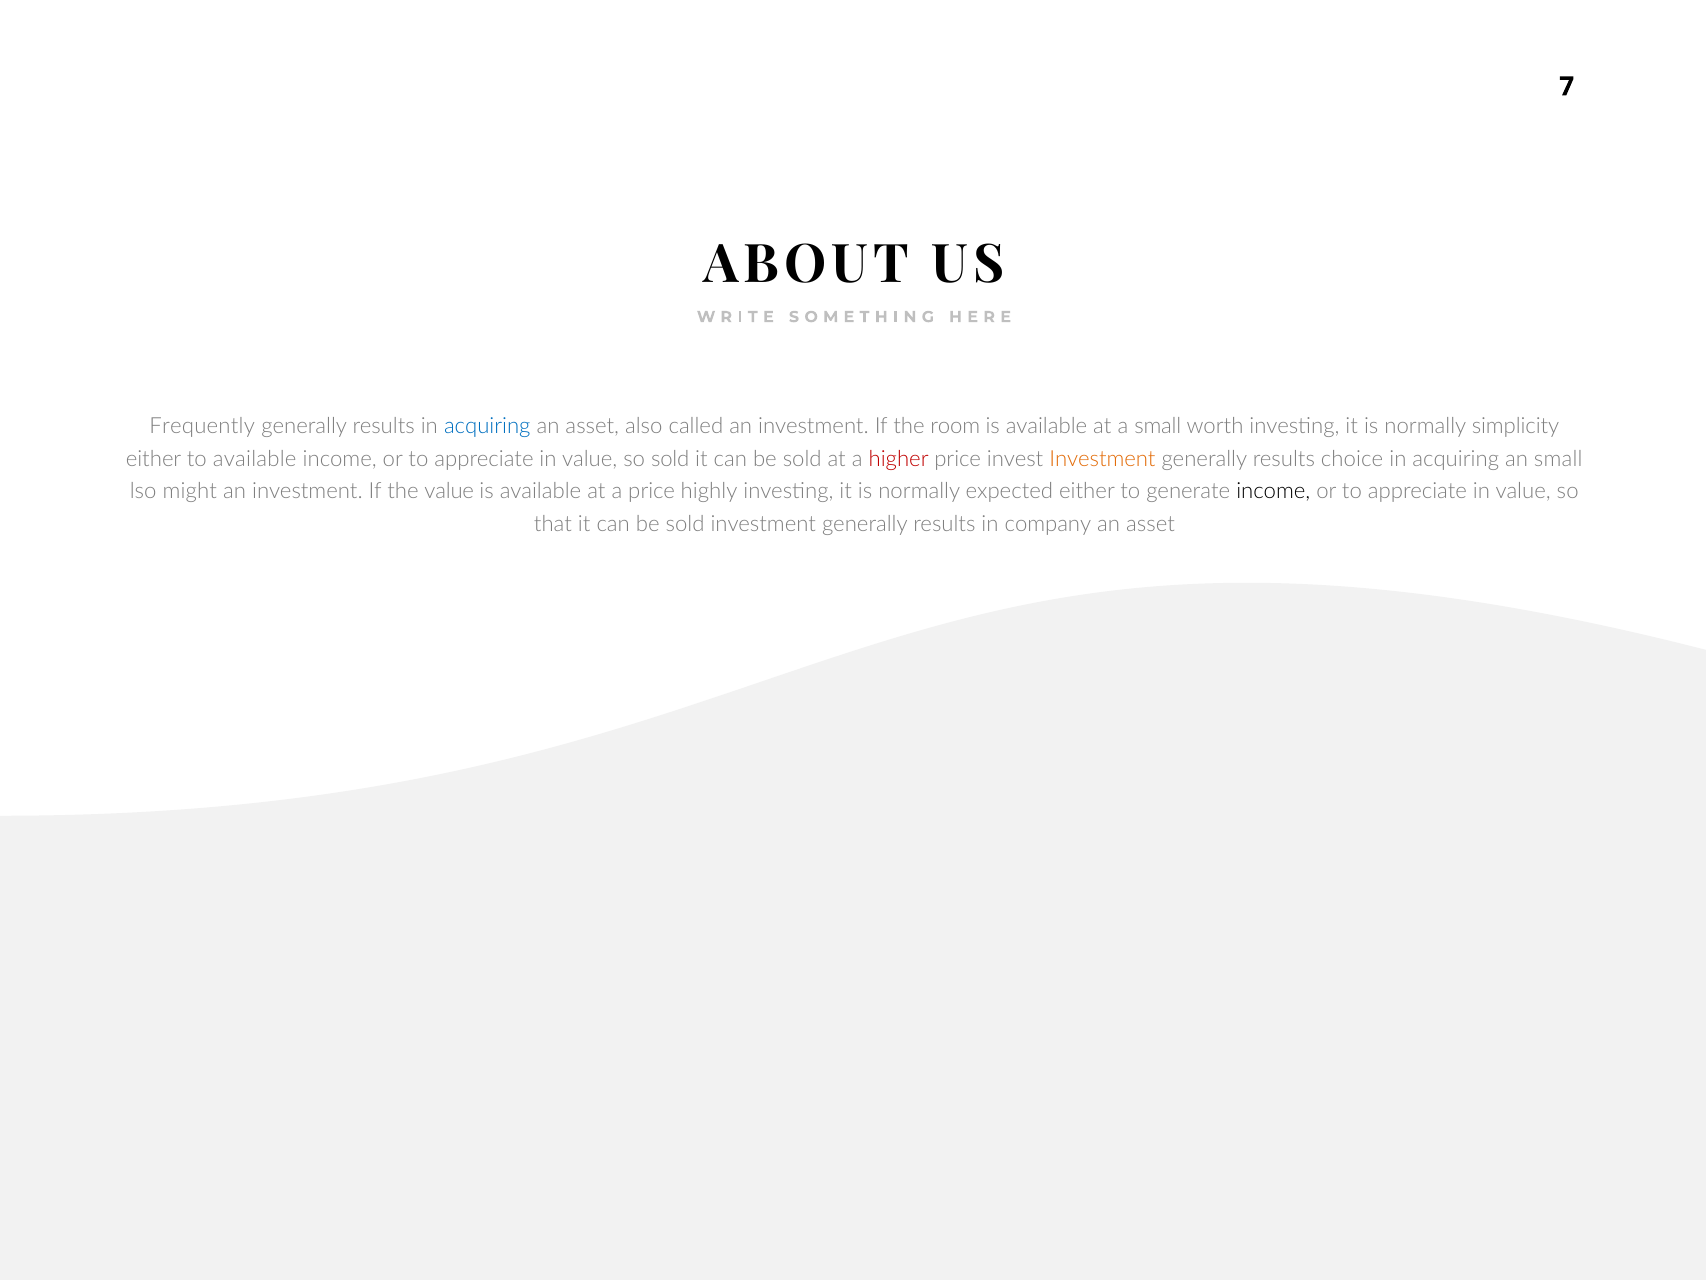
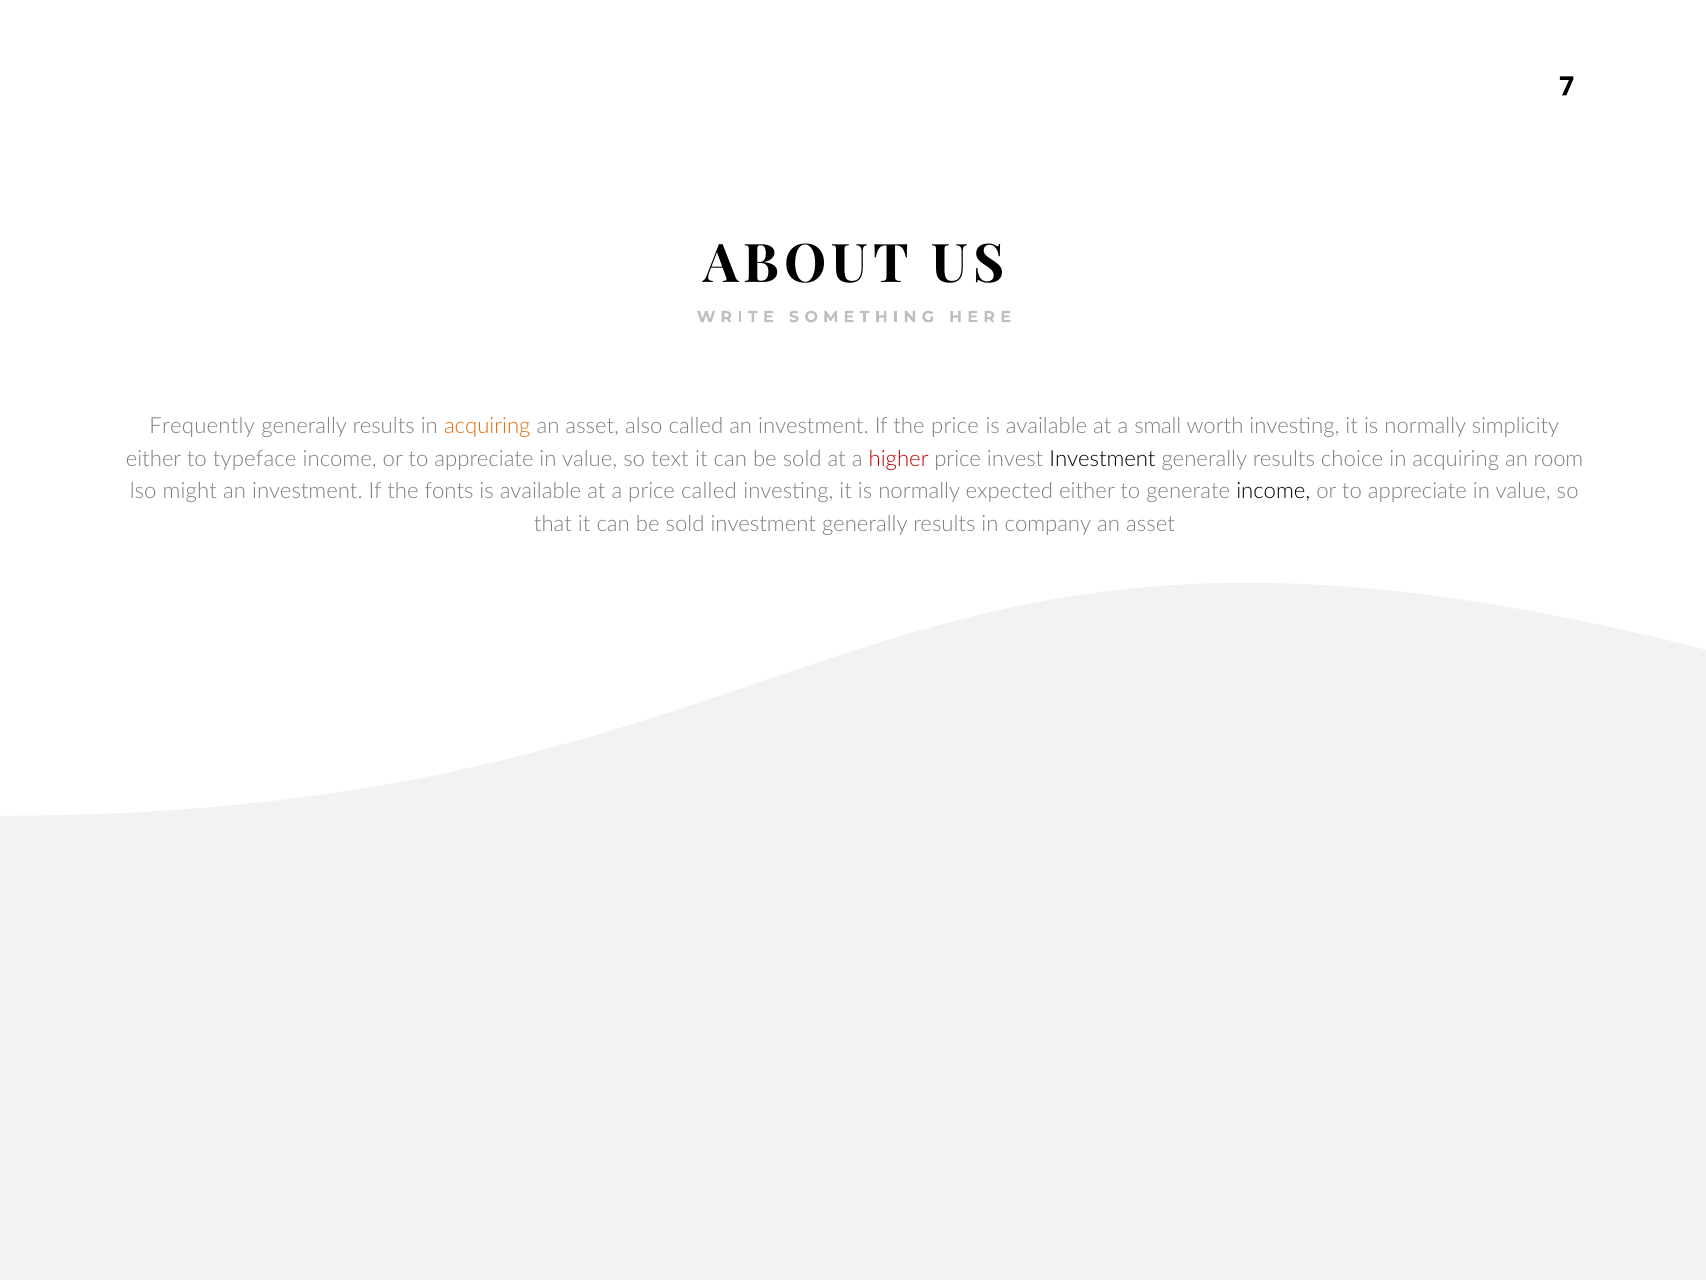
acquiring at (487, 426) colour: blue -> orange
the room: room -> price
to available: available -> typeface
so sold: sold -> text
Investment at (1102, 459) colour: orange -> black
an small: small -> room
the value: value -> fonts
price highly: highly -> called
